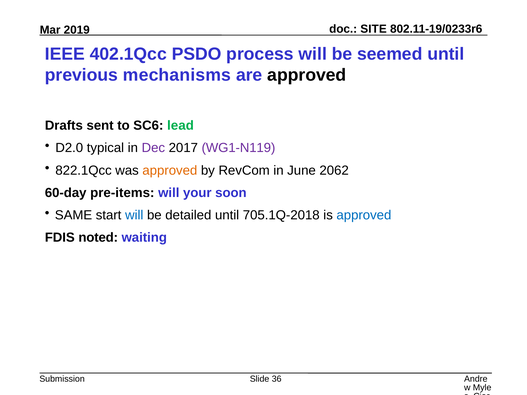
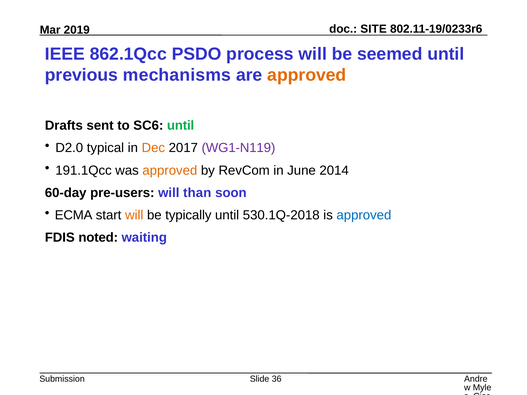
402.1Qcc: 402.1Qcc -> 862.1Qcc
approved at (307, 75) colour: black -> orange
SC6 lead: lead -> until
Dec colour: purple -> orange
822.1Qcc: 822.1Qcc -> 191.1Qcc
2062: 2062 -> 2014
pre-items: pre-items -> pre-users
your: your -> than
SAME: SAME -> ECMA
will at (134, 215) colour: blue -> orange
detailed: detailed -> typically
705.1Q-2018: 705.1Q-2018 -> 530.1Q-2018
